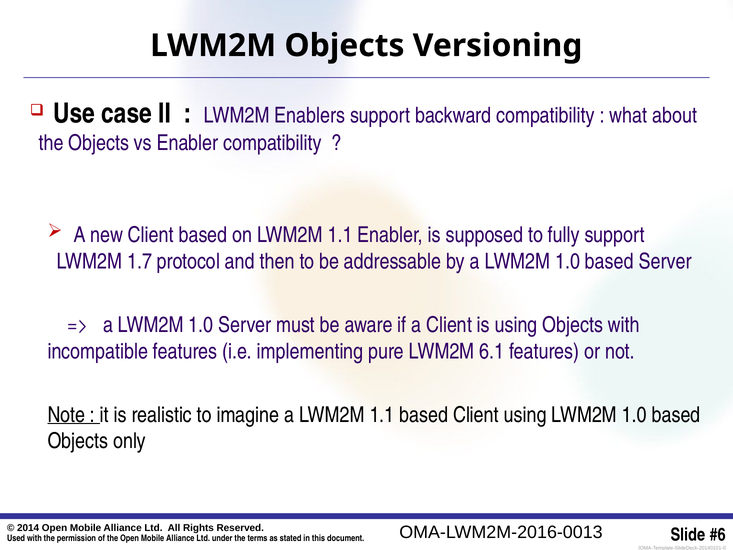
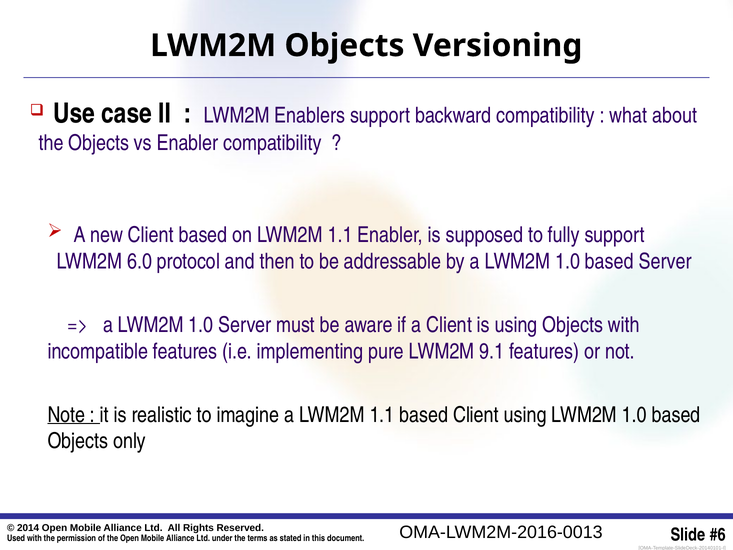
1.7: 1.7 -> 6.0
6.1: 6.1 -> 9.1
